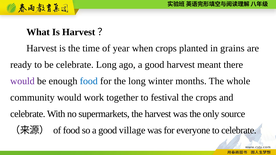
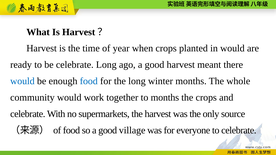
in grains: grains -> would
would at (22, 81) colour: purple -> blue
to festival: festival -> months
